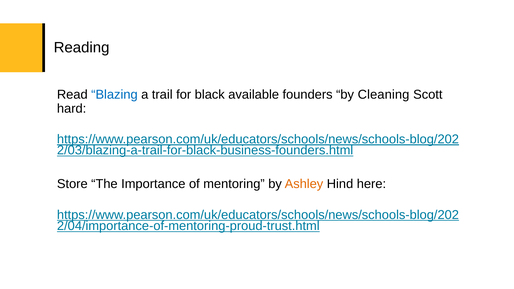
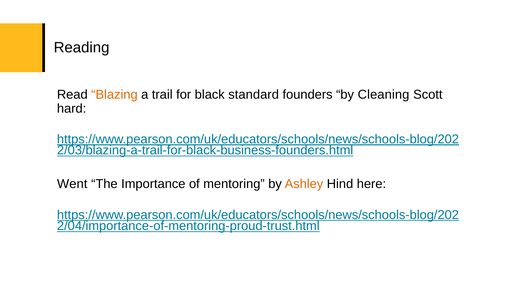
Blazing colour: blue -> orange
available: available -> standard
Store: Store -> Went
